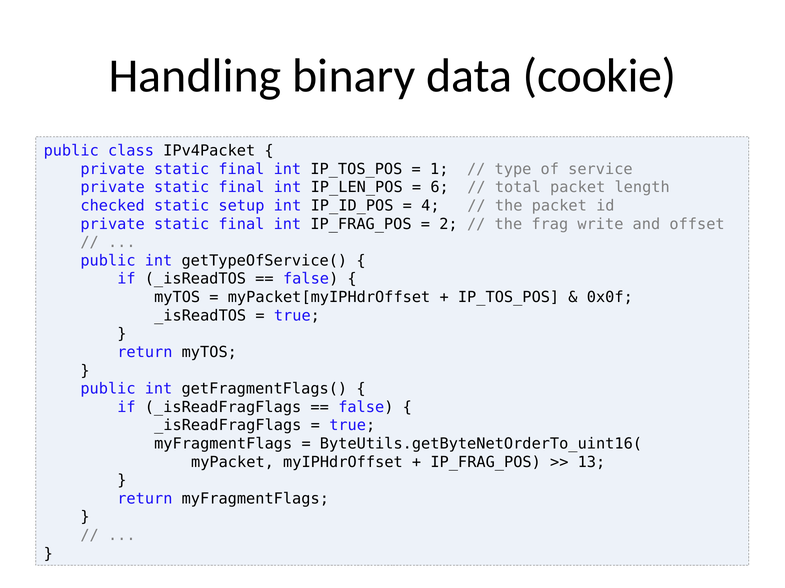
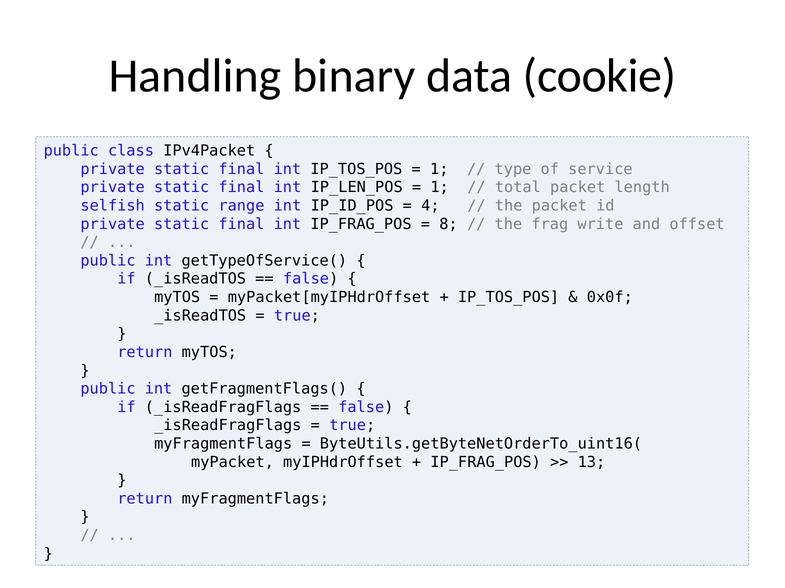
6 at (440, 188): 6 -> 1
checked: checked -> selfish
setup: setup -> range
2: 2 -> 8
